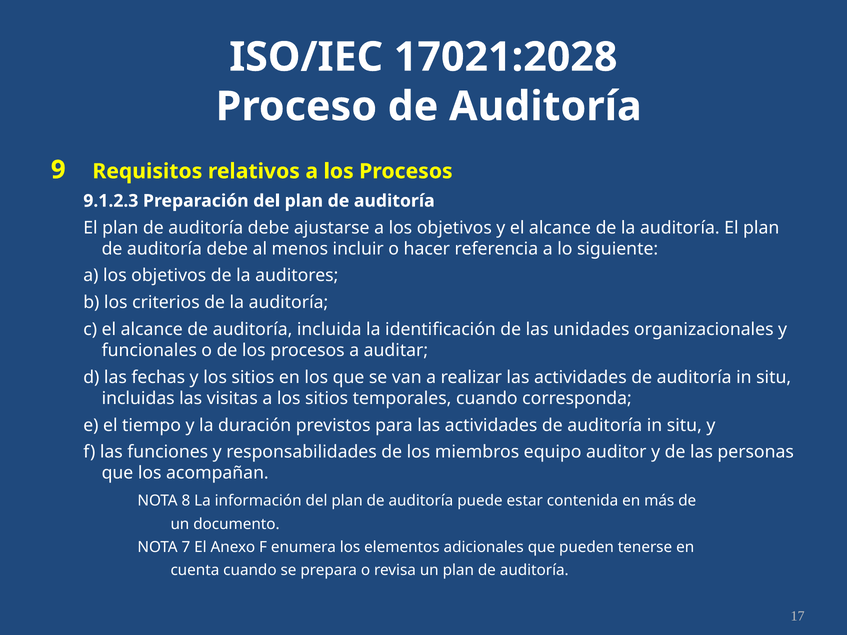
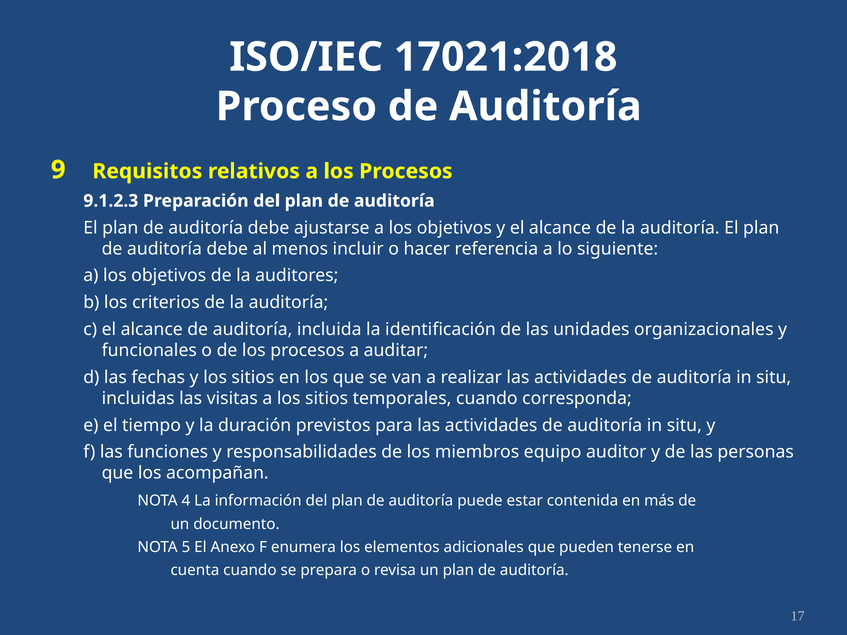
17021:2028: 17021:2028 -> 17021:2018
8: 8 -> 4
7: 7 -> 5
